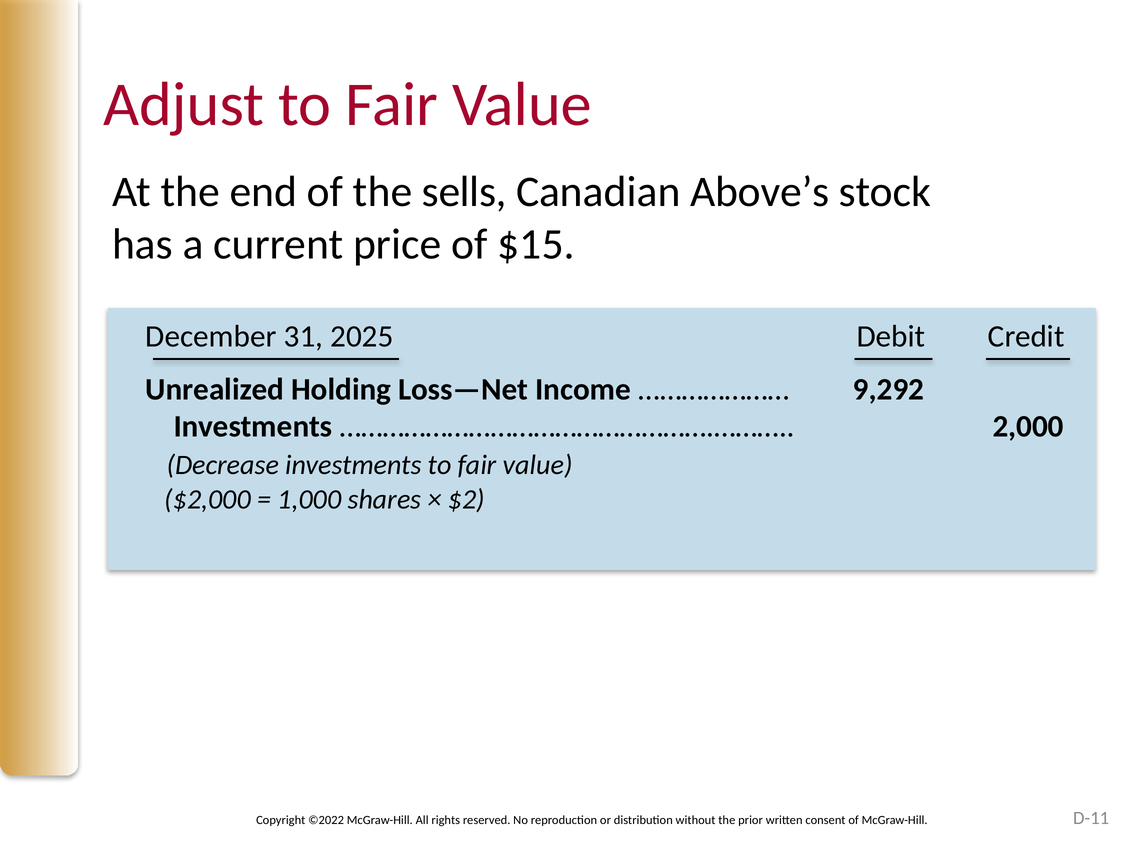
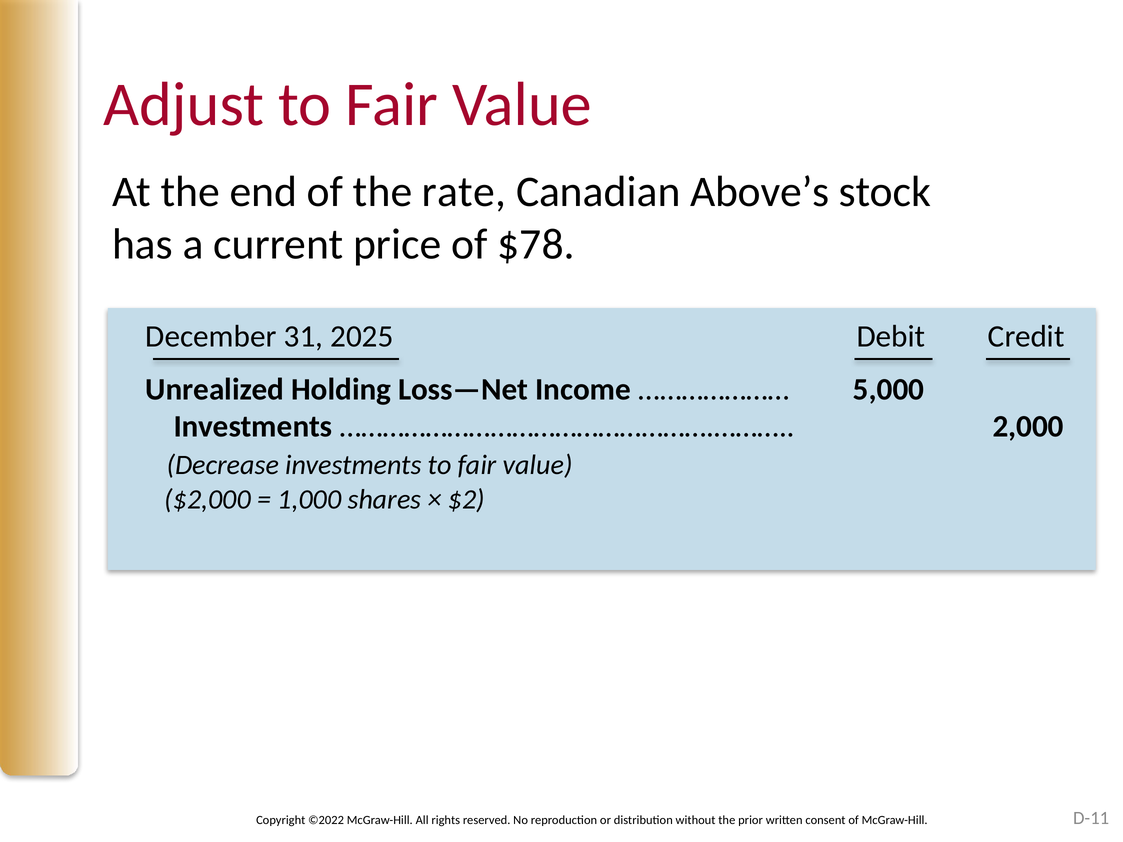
sells: sells -> rate
$15: $15 -> $78
9,292: 9,292 -> 5,000
